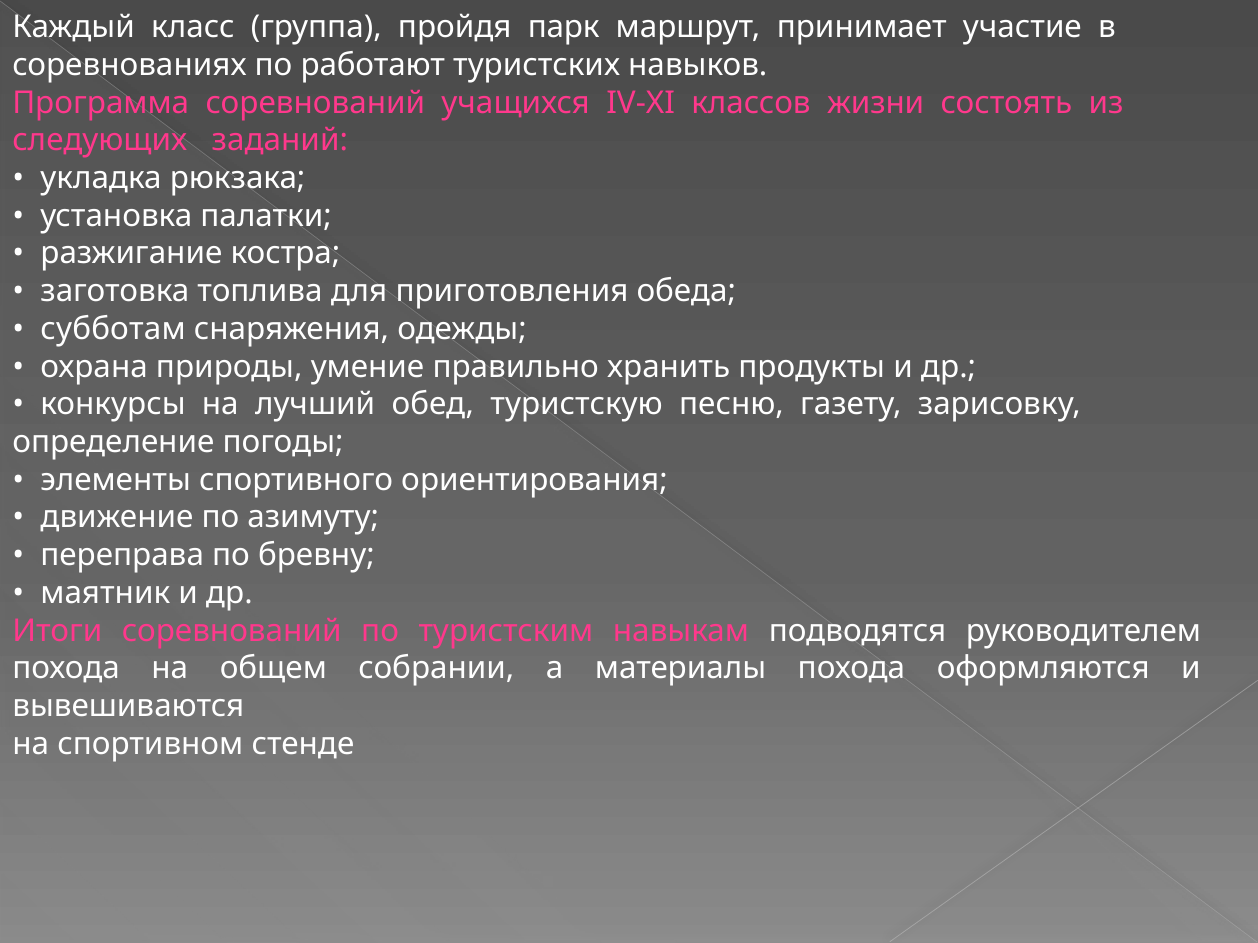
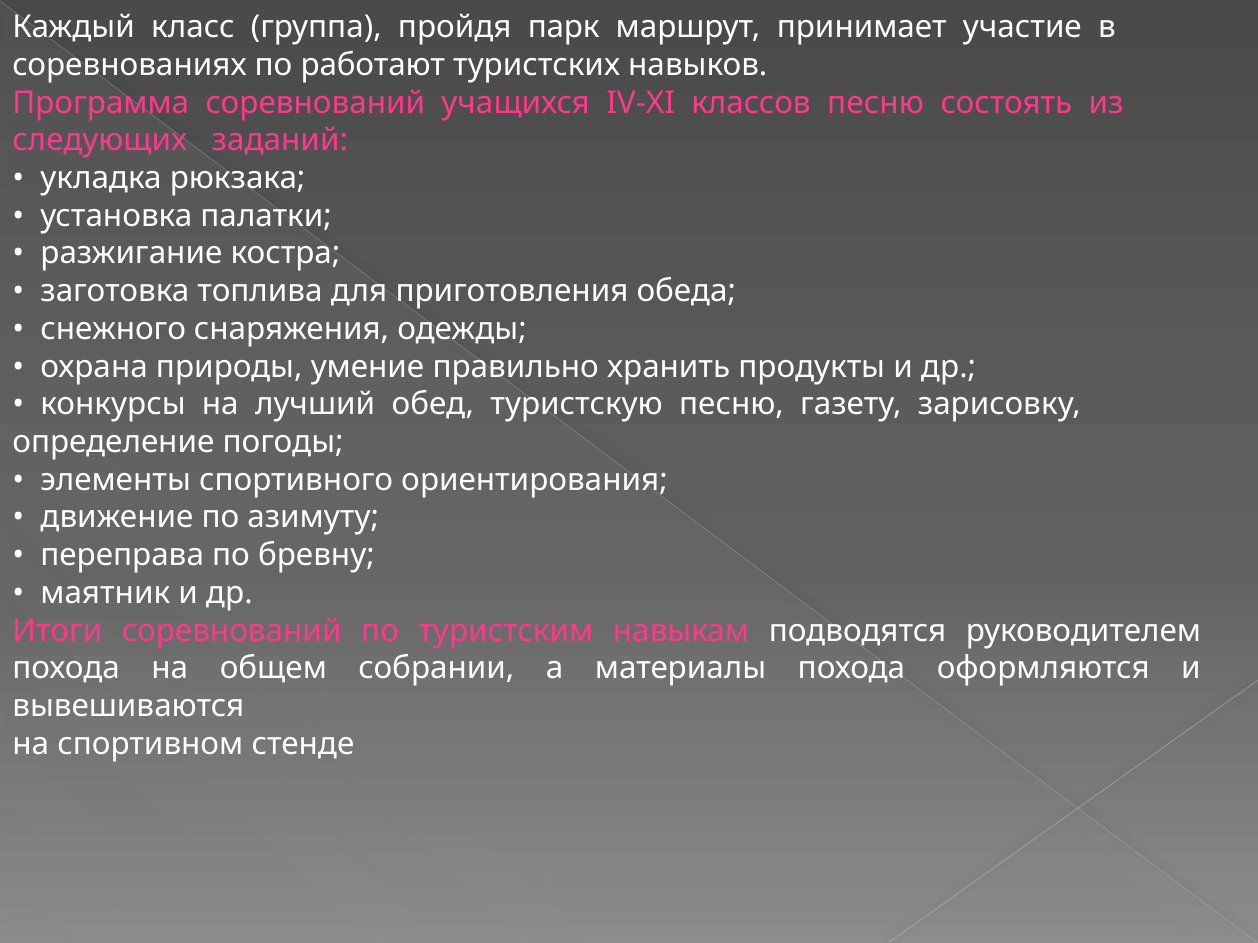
классов жизни: жизни -> песню
субботам: субботам -> снежного
